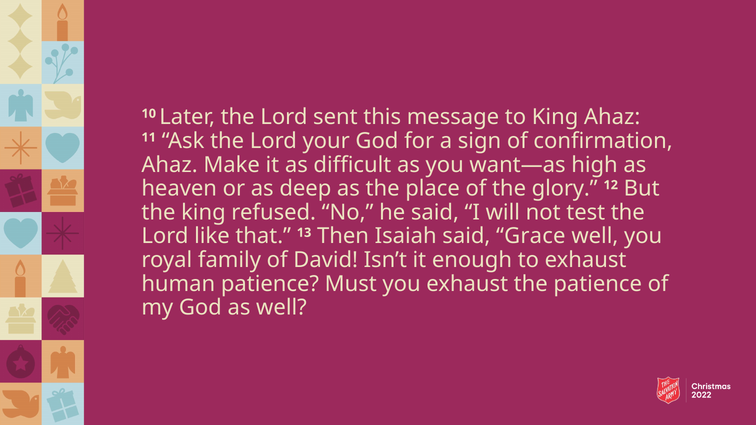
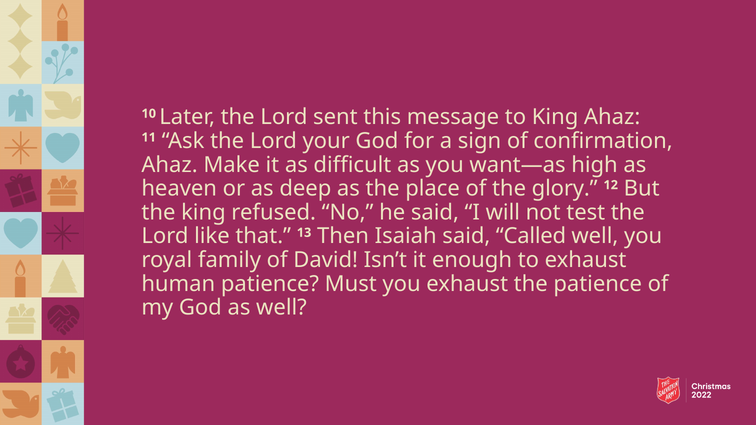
Grace: Grace -> Called
